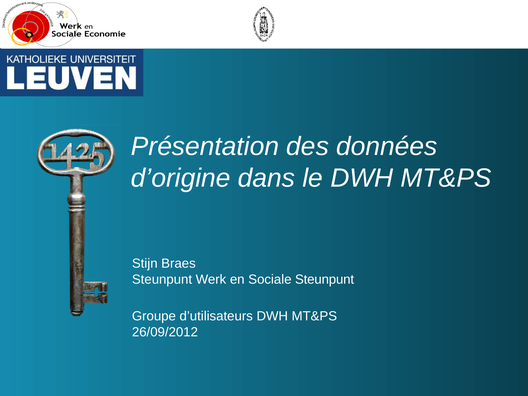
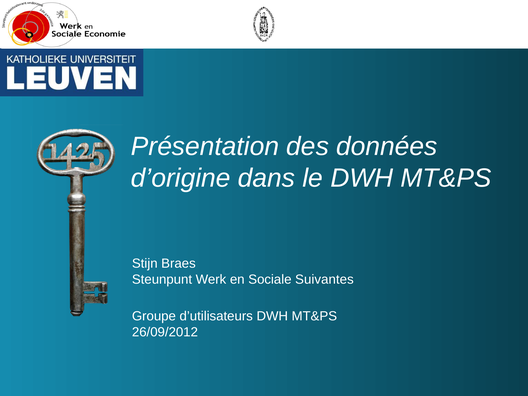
Sociale Steunpunt: Steunpunt -> Suivantes
